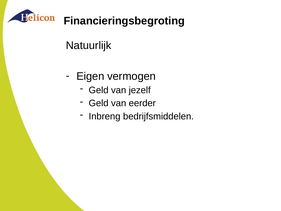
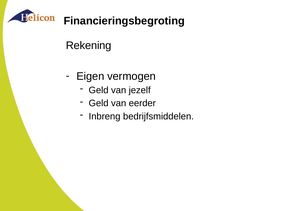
Natuurlijk: Natuurlijk -> Rekening
